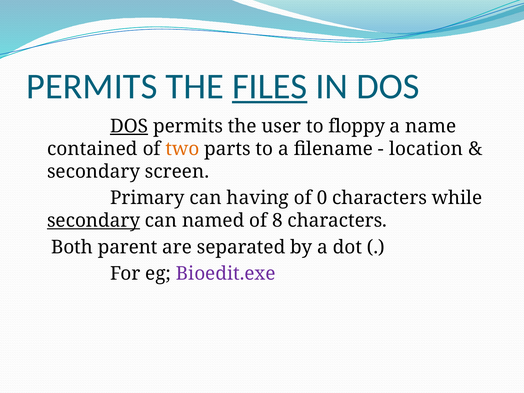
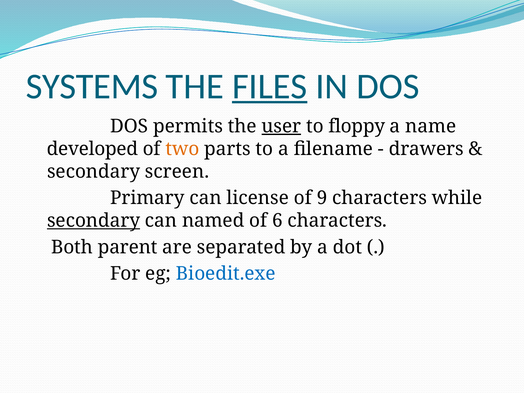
PERMITS at (92, 87): PERMITS -> SYSTEMS
DOS at (129, 126) underline: present -> none
user underline: none -> present
contained: contained -> developed
location: location -> drawers
having: having -> license
0: 0 -> 9
8: 8 -> 6
Bioedit.exe colour: purple -> blue
